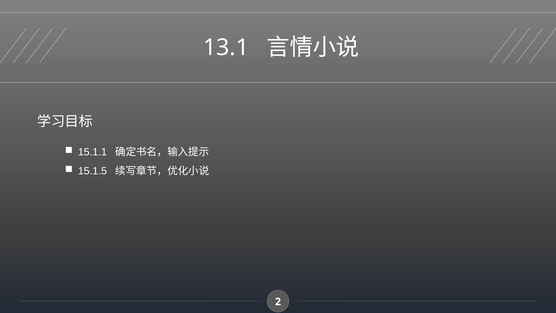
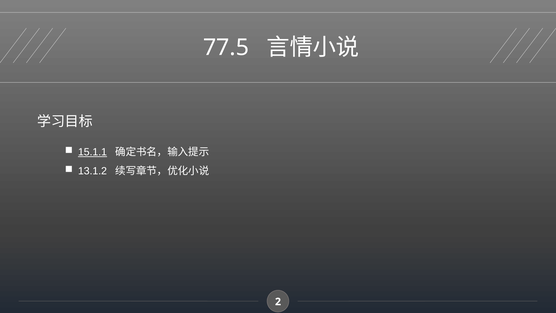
13.1: 13.1 -> 77.5
15.1.1 underline: none -> present
15.1.5: 15.1.5 -> 13.1.2
